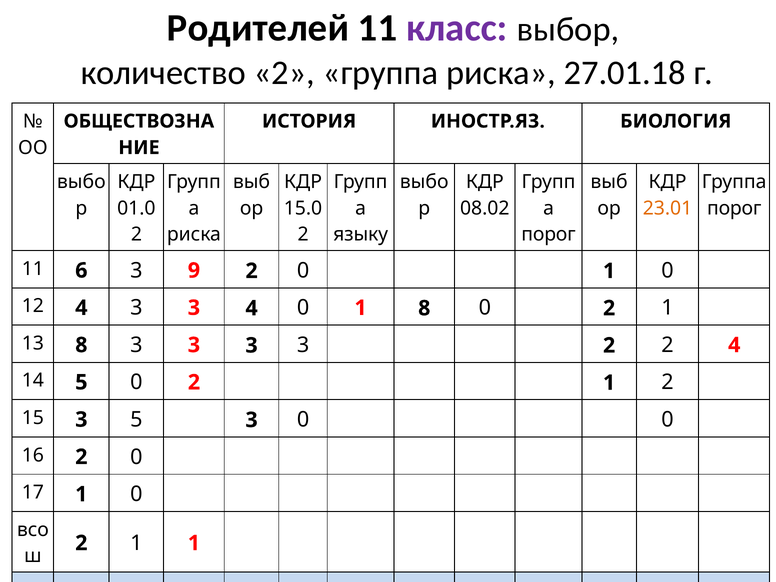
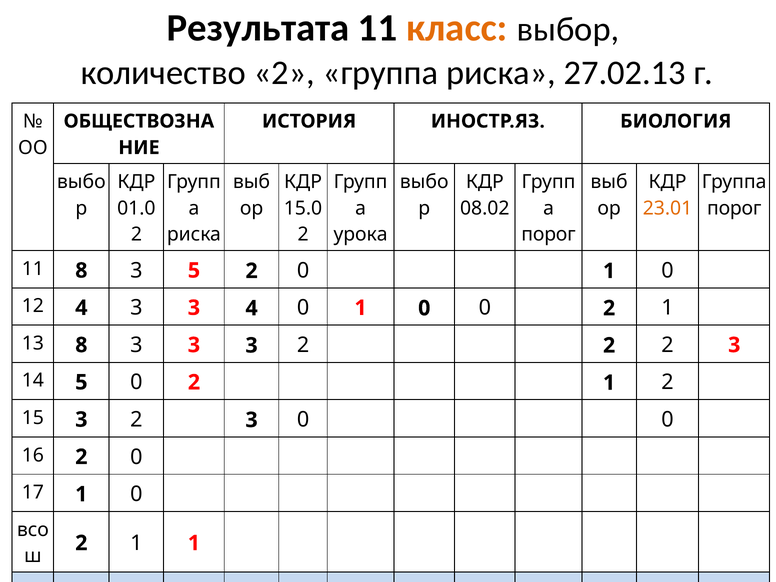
Родителей: Родителей -> Результата
класс colour: purple -> orange
27.01.18: 27.01.18 -> 27.02.13
языку: языку -> урока
11 6: 6 -> 8
3 9: 9 -> 5
4 0 1 8: 8 -> 0
3 3 3 3: 3 -> 2
2 2 4: 4 -> 3
15 3 5: 5 -> 2
